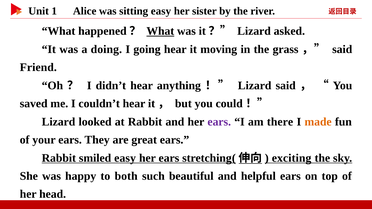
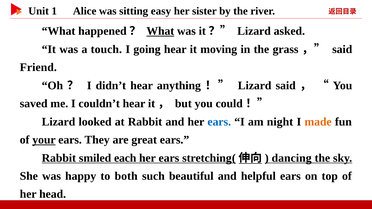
doing: doing -> touch
ears at (219, 122) colour: purple -> blue
there: there -> night
your underline: none -> present
smiled easy: easy -> each
exciting: exciting -> dancing
